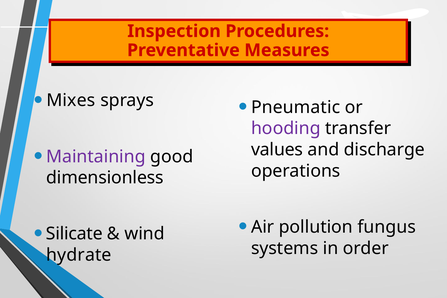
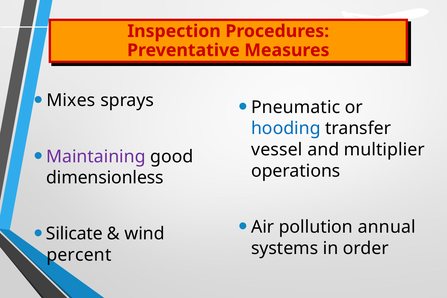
hooding colour: purple -> blue
values: values -> vessel
discharge: discharge -> multiplier
fungus: fungus -> annual
hydrate: hydrate -> percent
